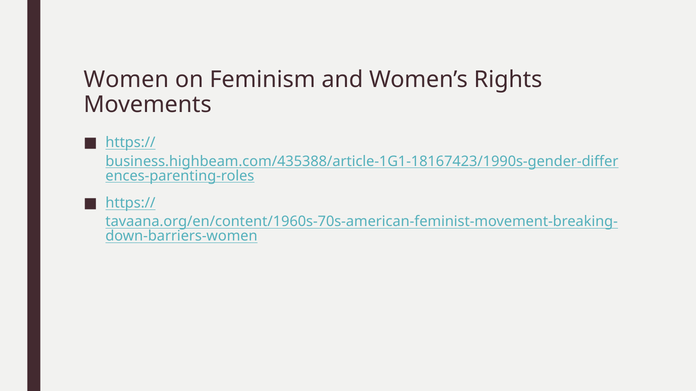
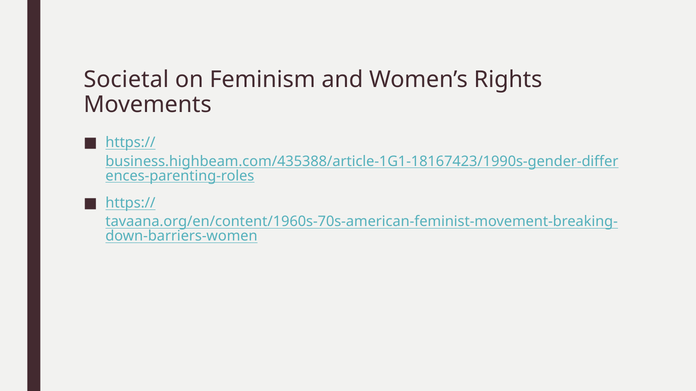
Women: Women -> Societal
